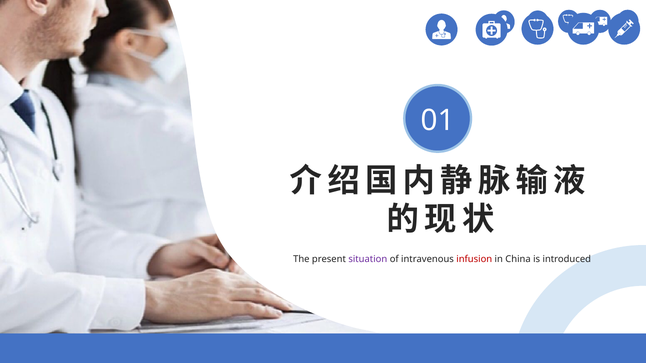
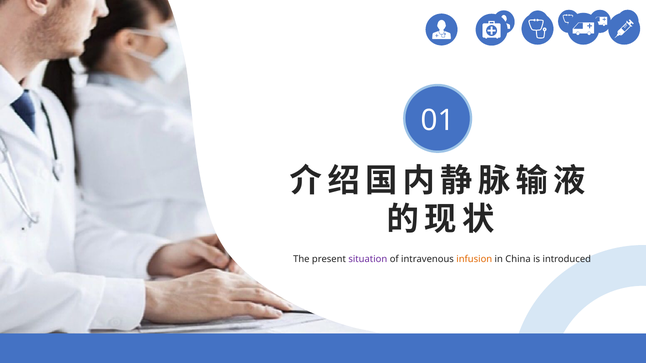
infusion colour: red -> orange
